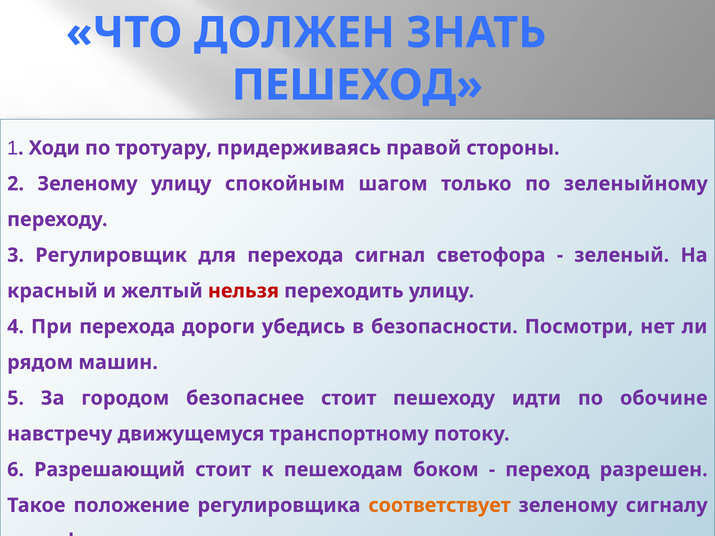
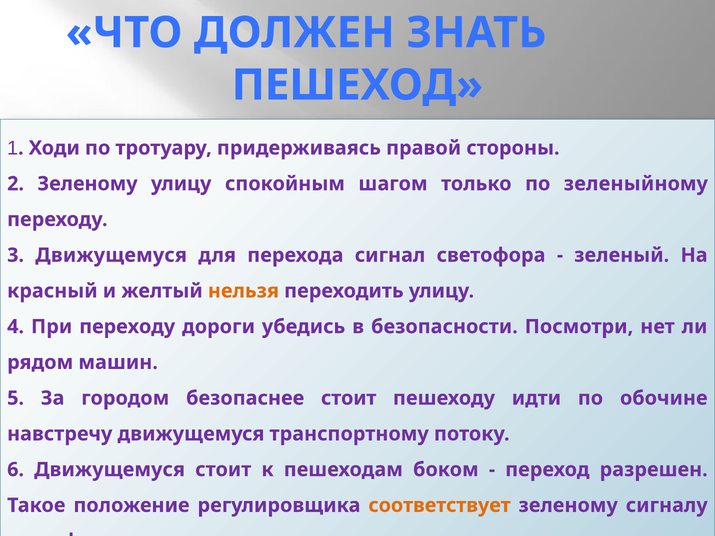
3 Регулировщик: Регулировщик -> Движущемуся
нельзя colour: red -> orange
При перехода: перехода -> переходу
6 Разрешающий: Разрешающий -> Движущемуся
